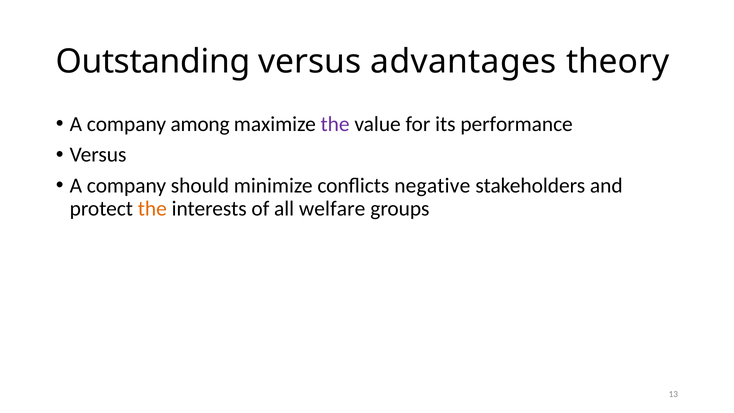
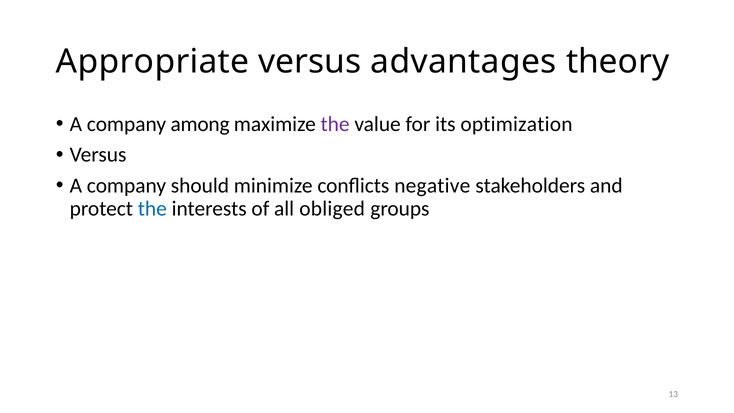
Outstanding: Outstanding -> Appropriate
performance: performance -> optimization
the at (152, 209) colour: orange -> blue
welfare: welfare -> obliged
